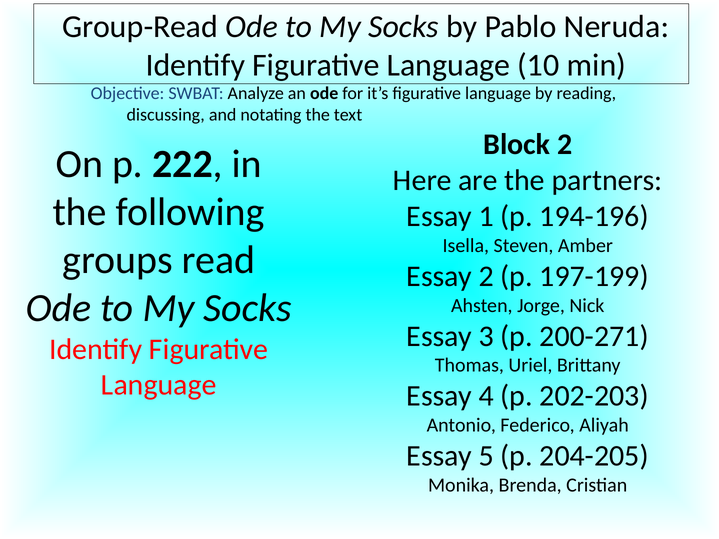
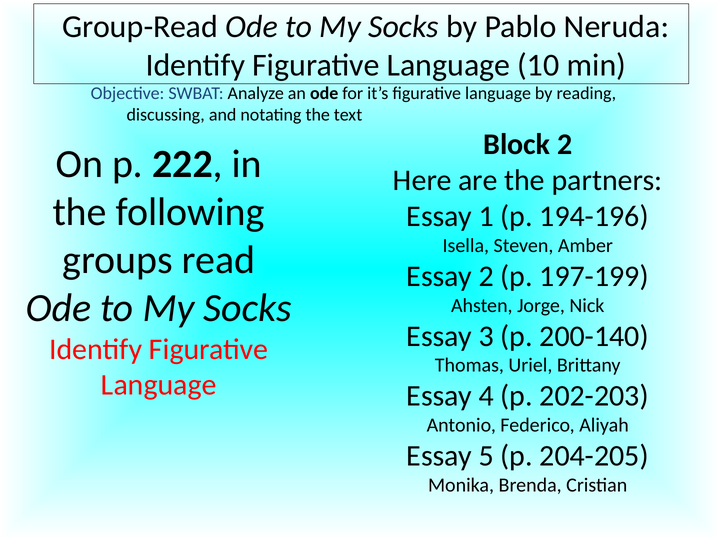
200-271: 200-271 -> 200-140
